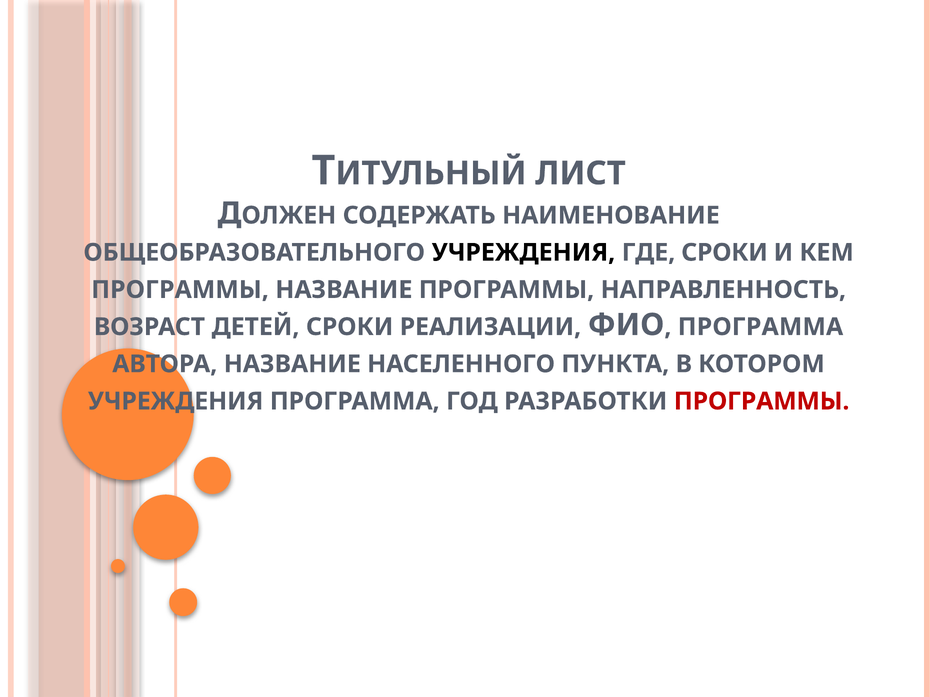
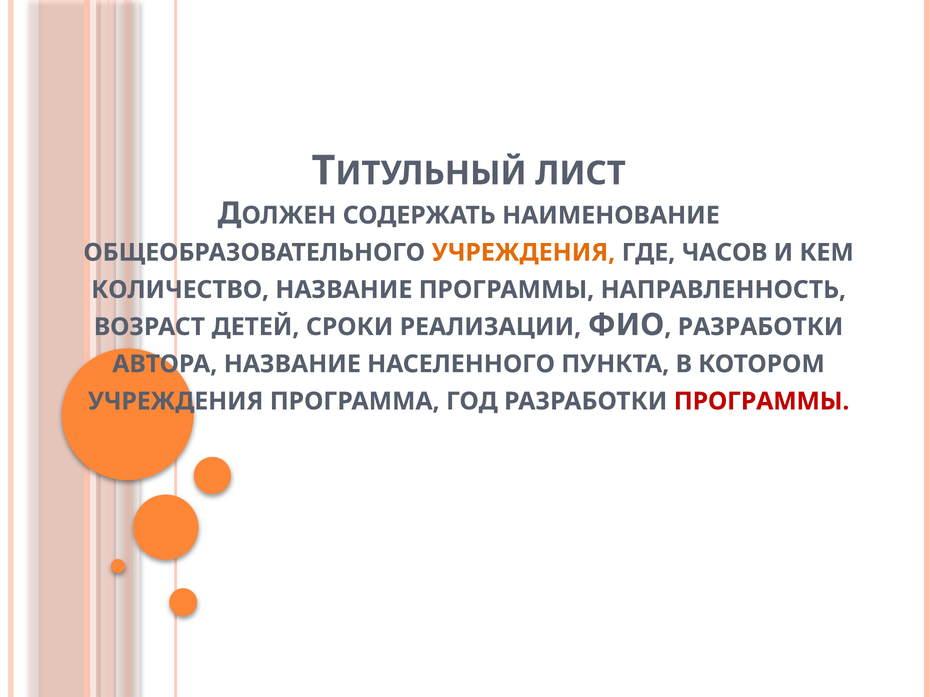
УЧРЕЖДЕНИЯ at (523, 253) colour: black -> orange
ГДЕ СРОКИ: СРОКИ -> ЧАСОВ
ПРОГРАММЫ at (180, 290): ПРОГРАММЫ -> КОЛИЧЕСТВО
ПРОГРАММА at (760, 327): ПРОГРАММА -> РАЗРАБОТКИ
